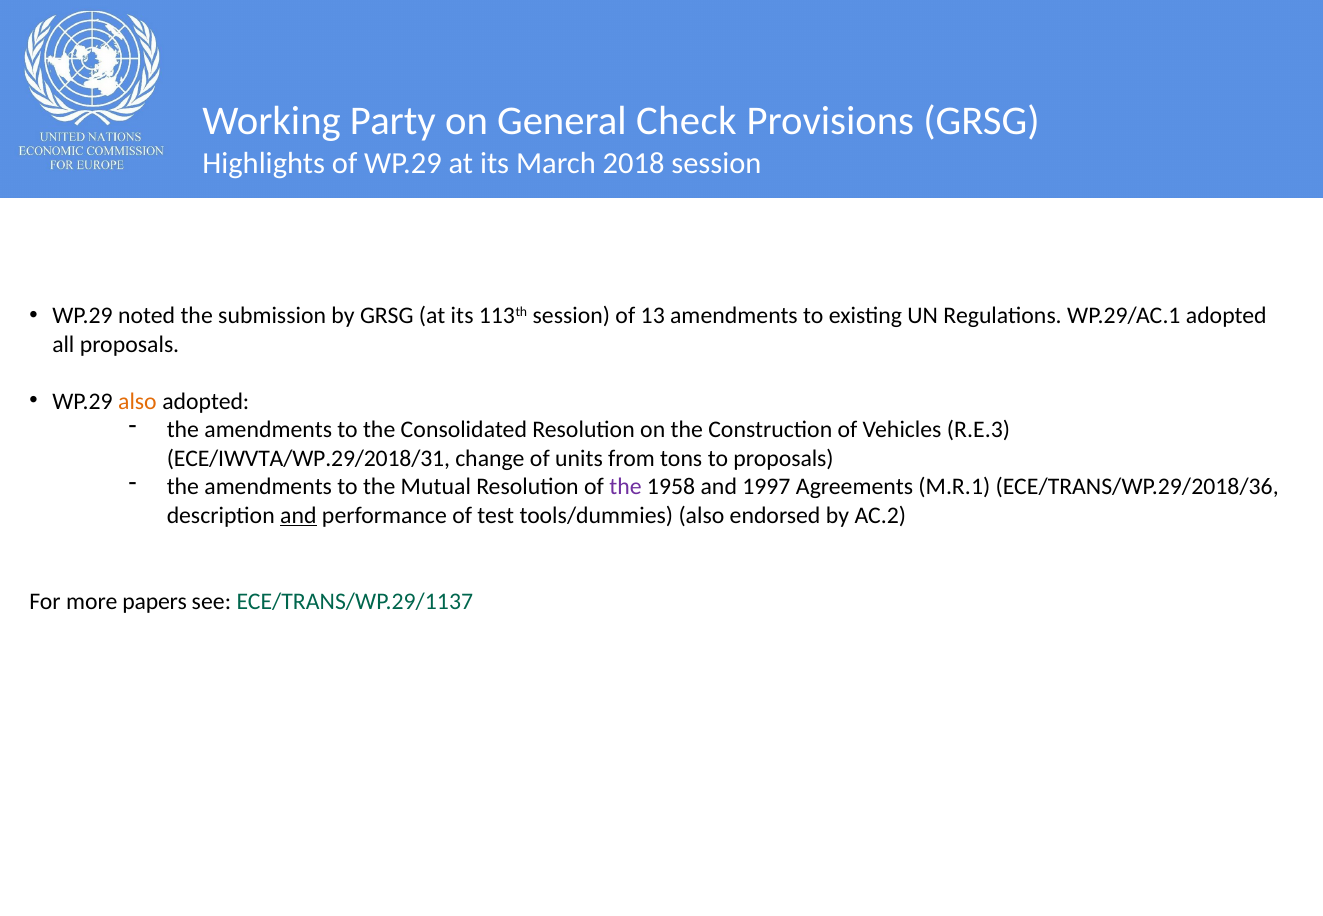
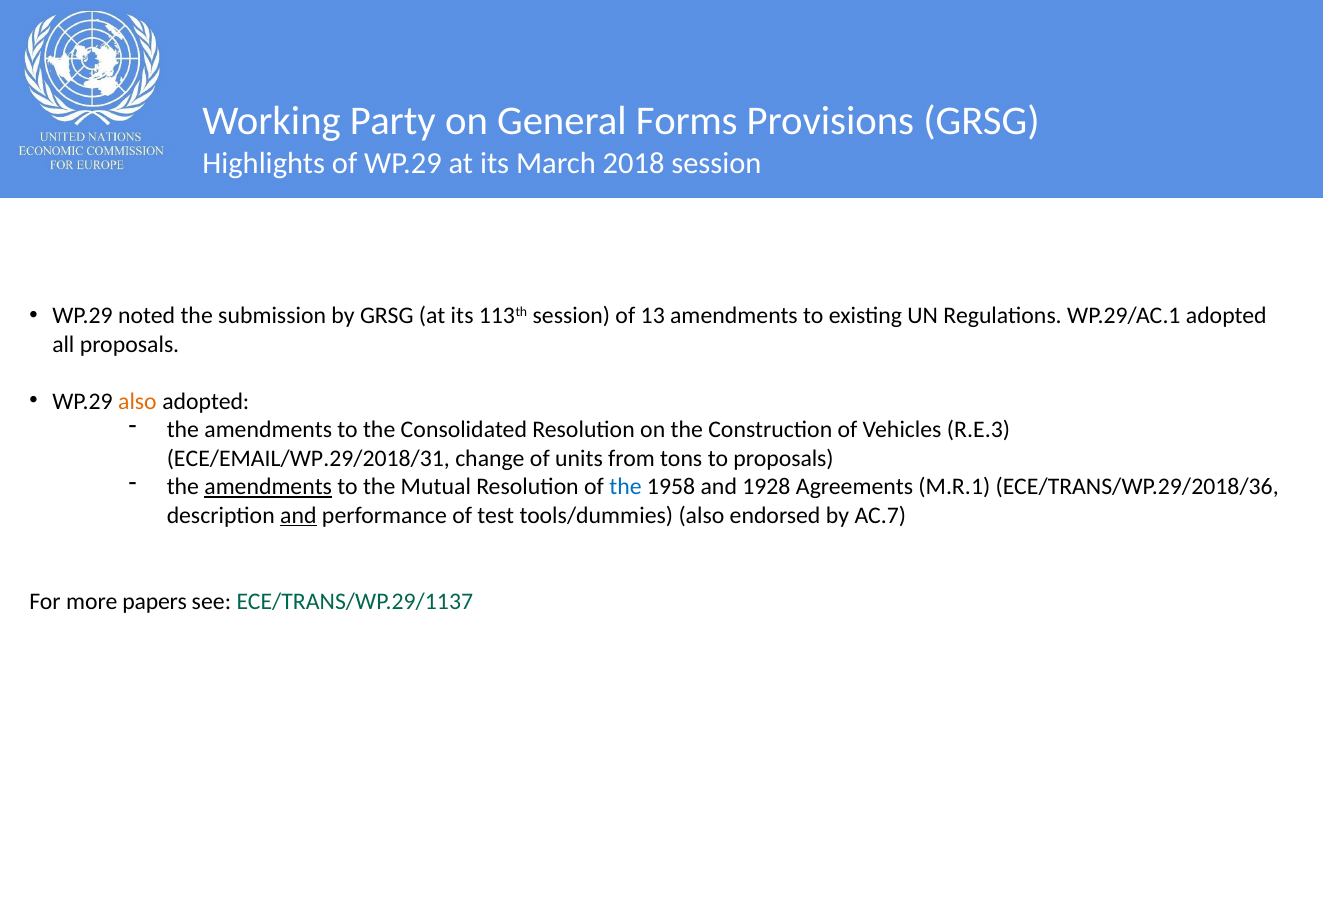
Check: Check -> Forms
ECE/IWVTA/WP.29/2018/31: ECE/IWVTA/WP.29/2018/31 -> ECE/EMAIL/WP.29/2018/31
amendments at (268, 487) underline: none -> present
the at (625, 487) colour: purple -> blue
1997: 1997 -> 1928
AC.2: AC.2 -> AC.7
